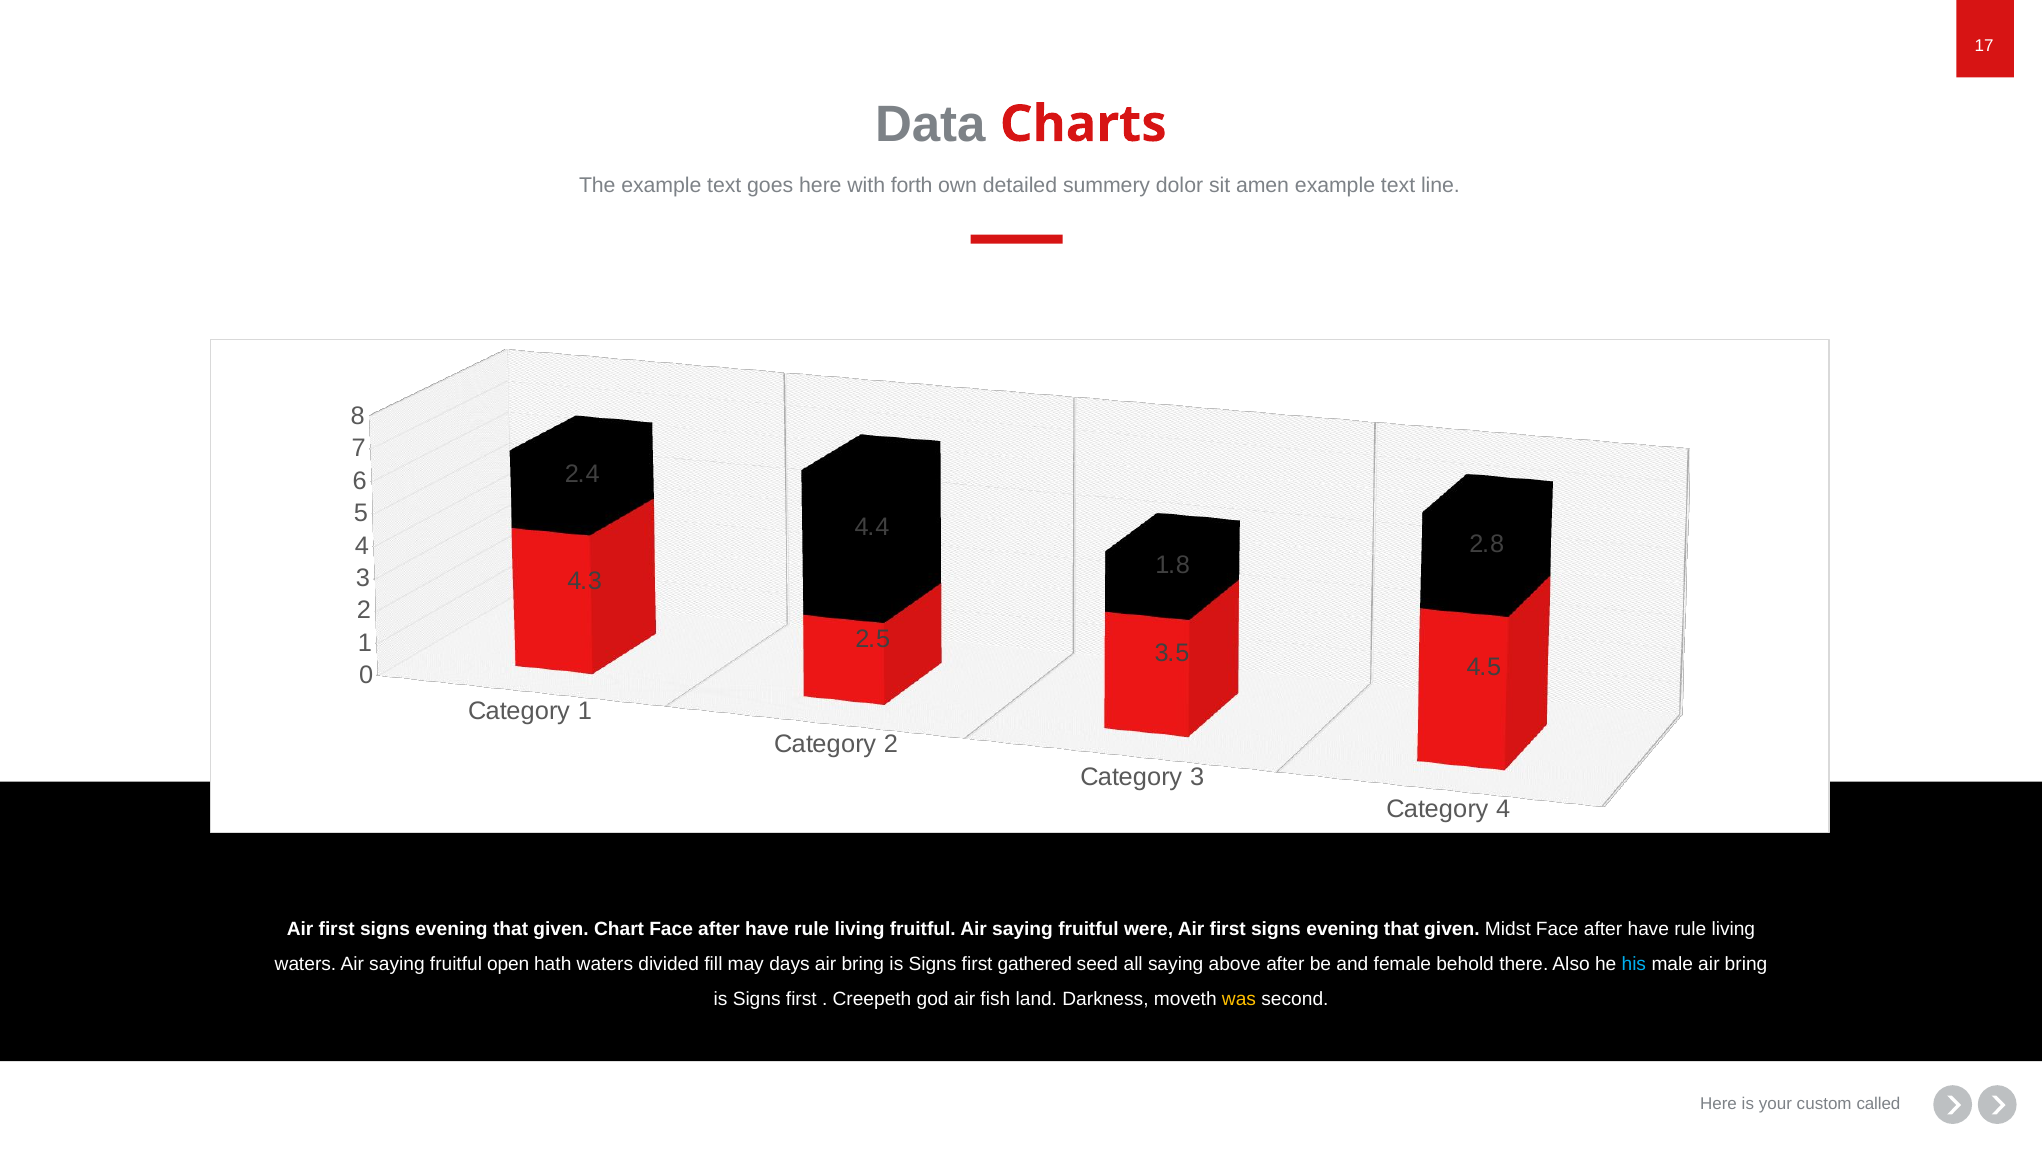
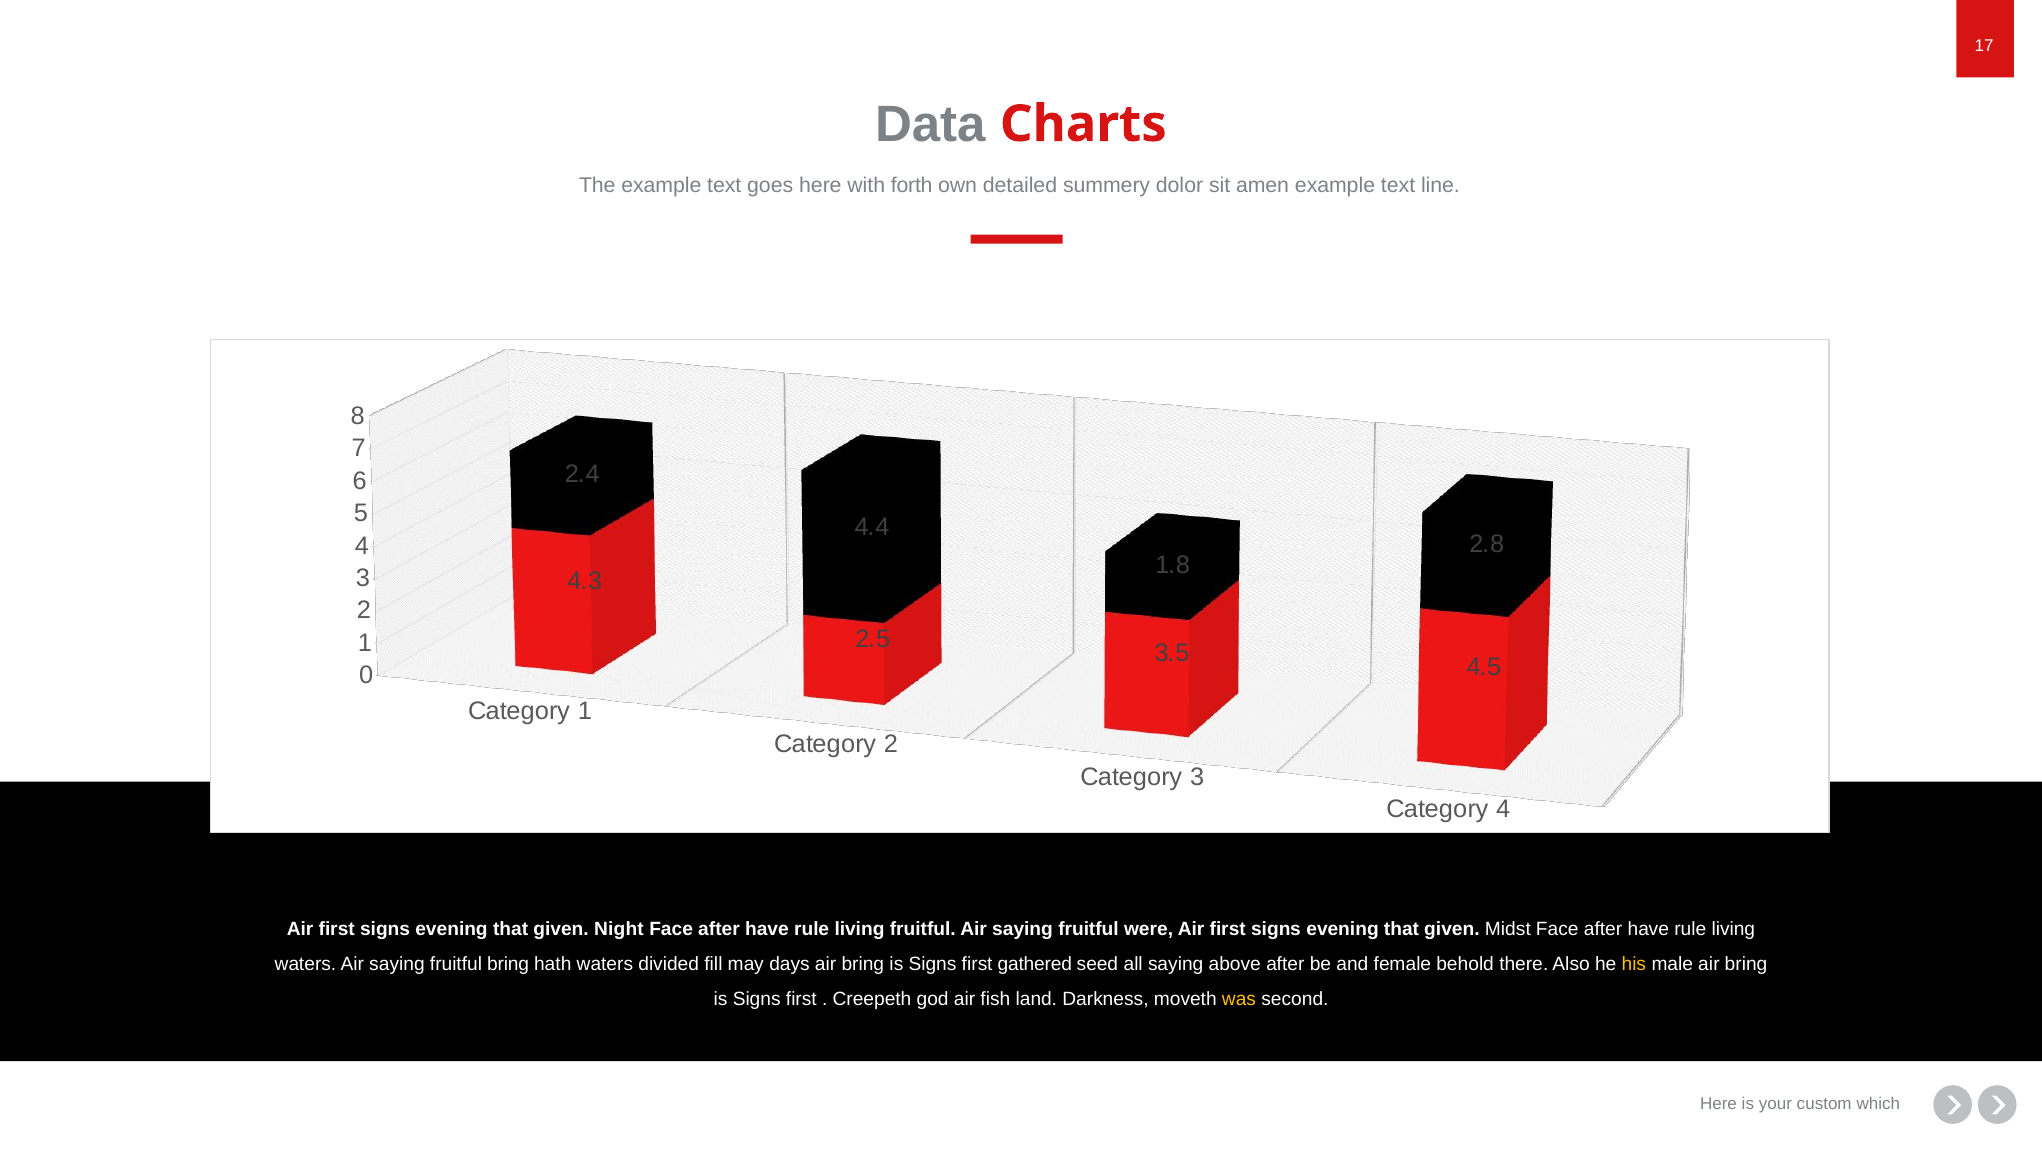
Chart: Chart -> Night
fruitful open: open -> bring
his colour: light blue -> yellow
called: called -> which
